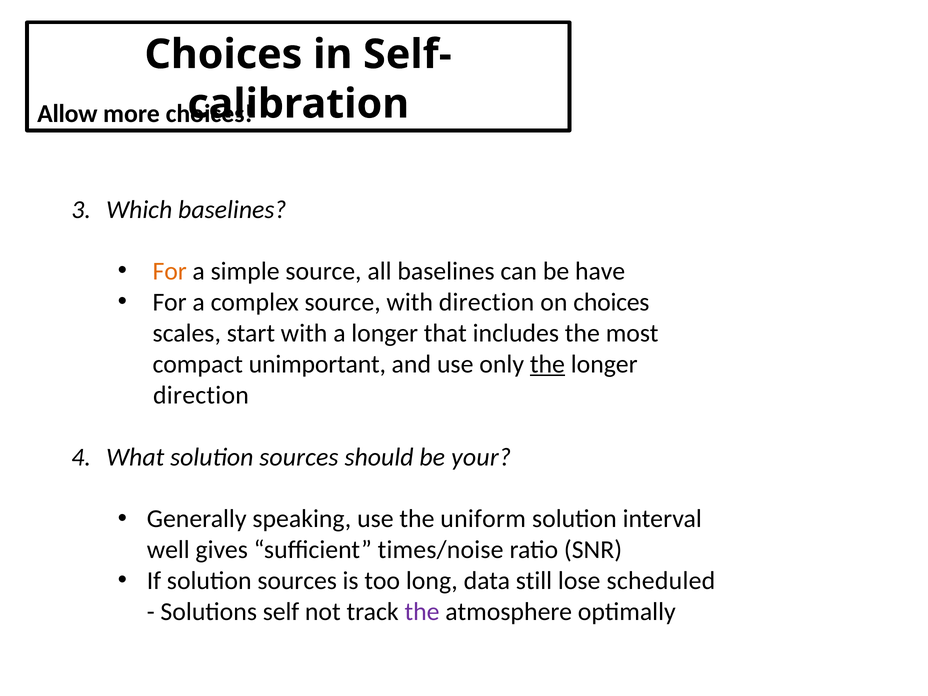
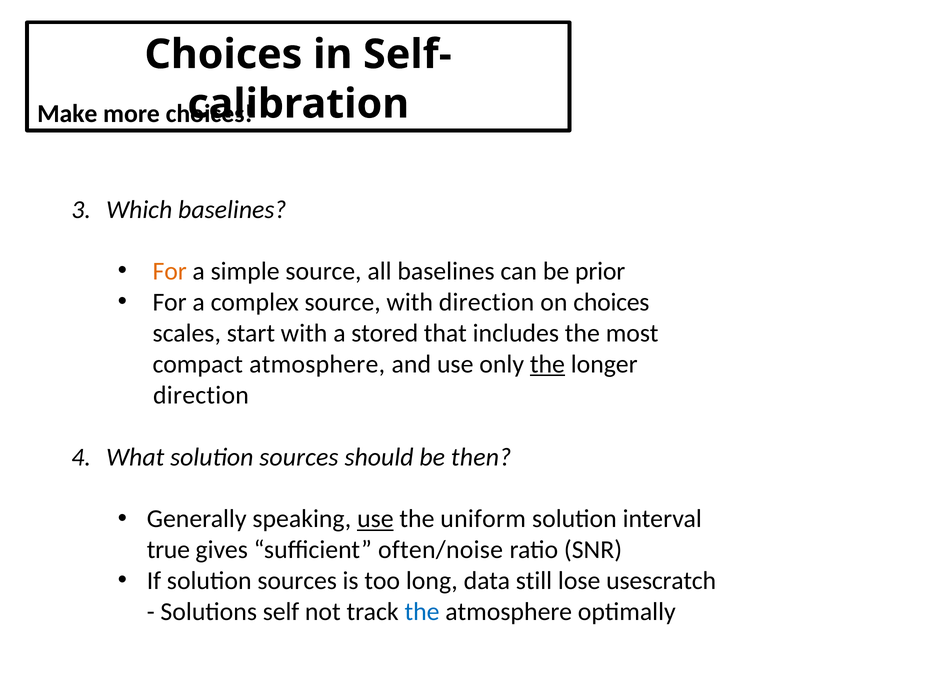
Allow: Allow -> Make
have: have -> prior
a longer: longer -> stored
compact unimportant: unimportant -> atmosphere
your: your -> then
use at (375, 519) underline: none -> present
well: well -> true
times/noise: times/noise -> often/noise
scheduled: scheduled -> usescratch
the at (422, 612) colour: purple -> blue
